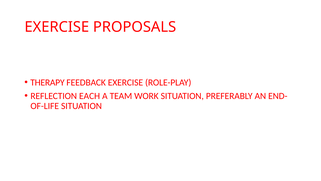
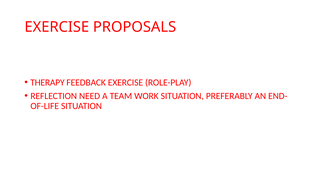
EACH: EACH -> NEED
